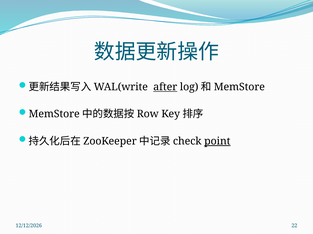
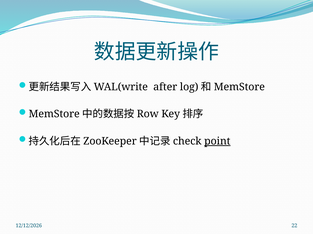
after underline: present -> none
